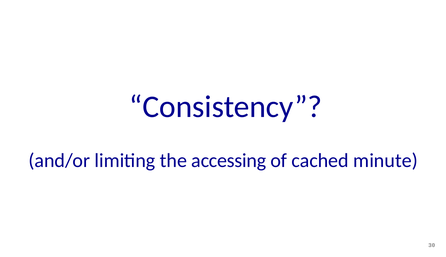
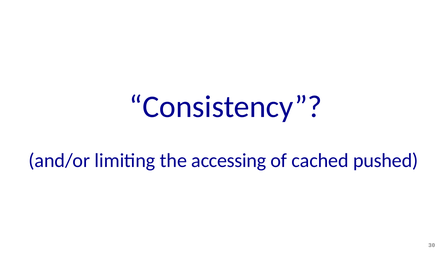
minute: minute -> pushed
